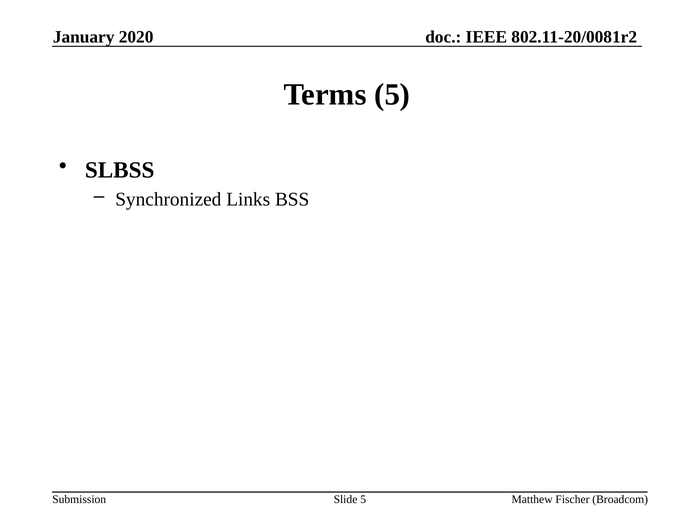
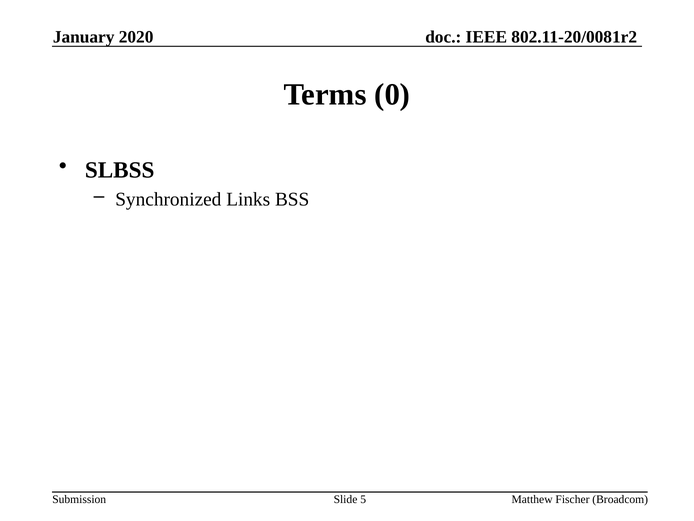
Terms 5: 5 -> 0
